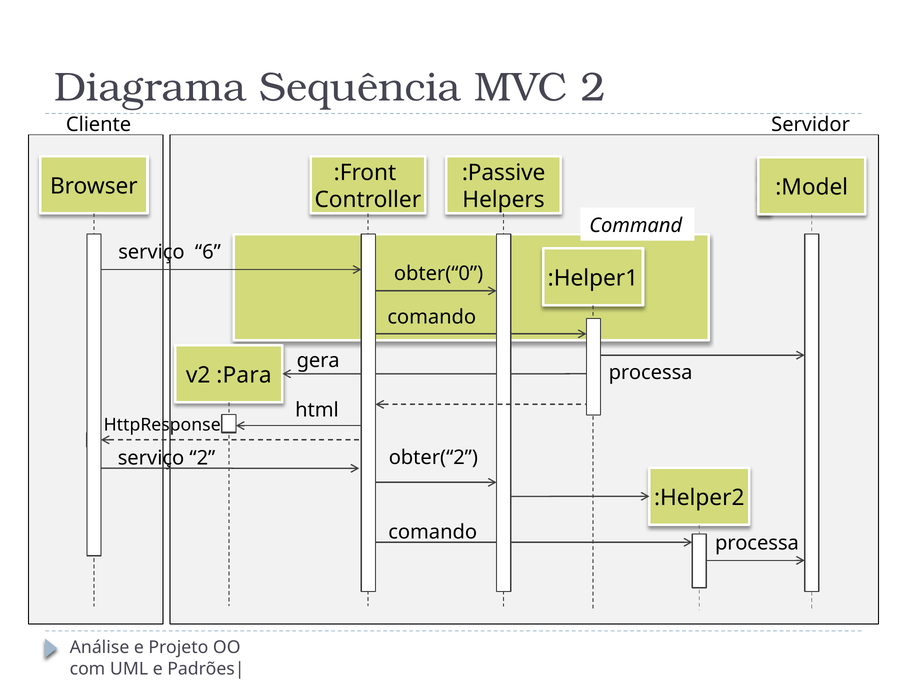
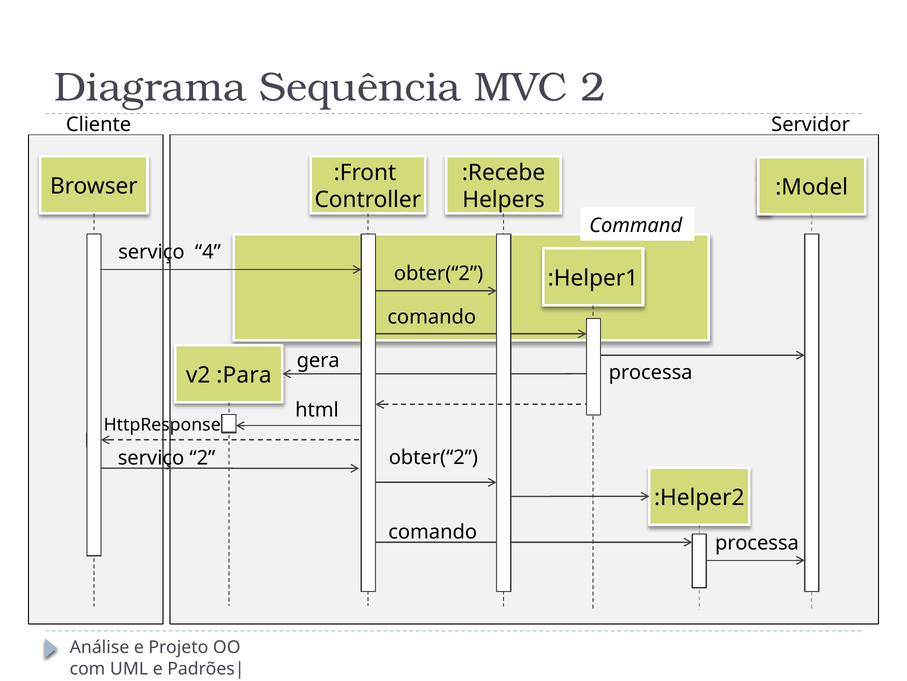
:Passive: :Passive -> :Recebe
6: 6 -> 4
obter(“0 at (439, 273): obter(“0 -> obter(“2
